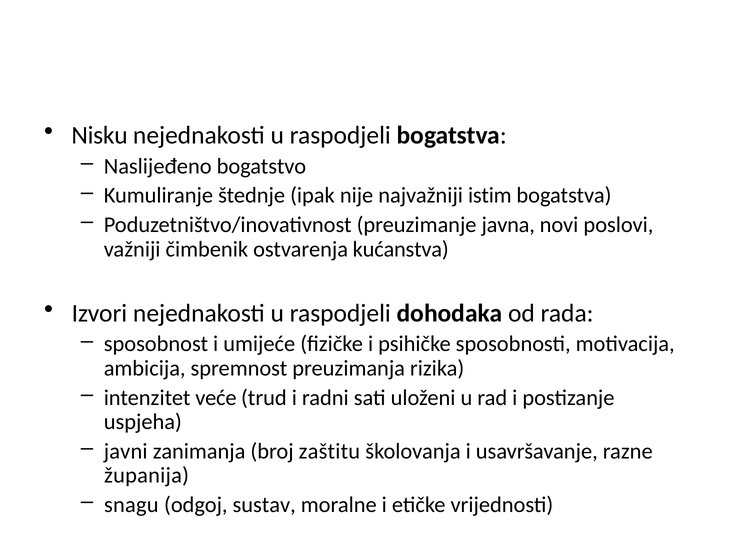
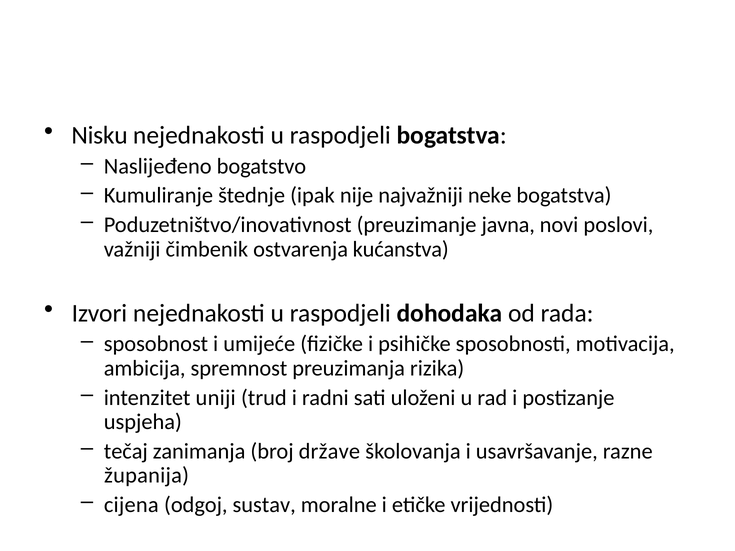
istim: istim -> neke
veće: veće -> uniji
javni: javni -> tečaj
zaštitu: zaštitu -> države
snagu: snagu -> cijena
